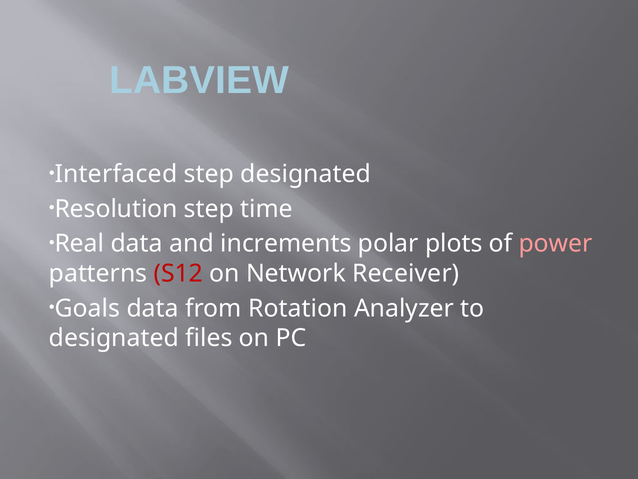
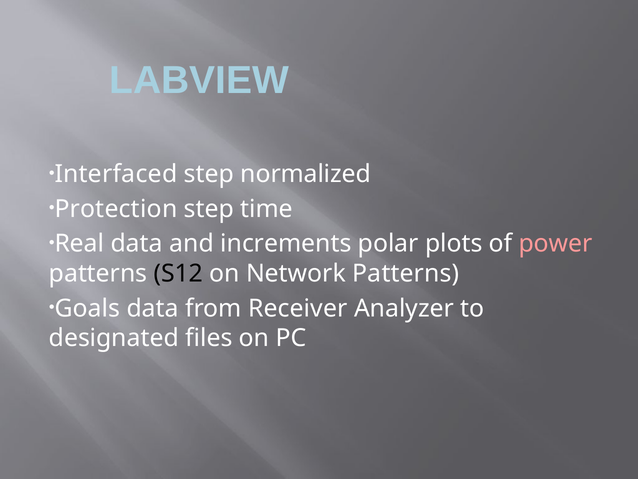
step designated: designated -> normalized
Resolution: Resolution -> Protection
S12 colour: red -> black
Network Receiver: Receiver -> Patterns
Rotation: Rotation -> Receiver
